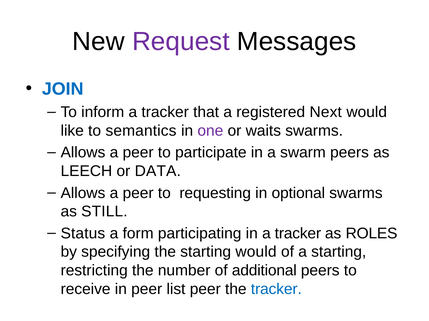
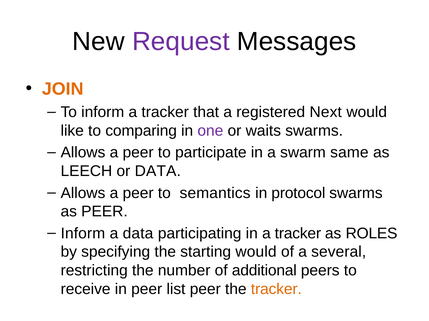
JOIN colour: blue -> orange
semantics: semantics -> comparing
swarm peers: peers -> same
requesting: requesting -> semantics
optional: optional -> protocol
as STILL: STILL -> PEER
Status at (83, 234): Status -> Inform
a form: form -> data
a starting: starting -> several
tracker at (276, 290) colour: blue -> orange
